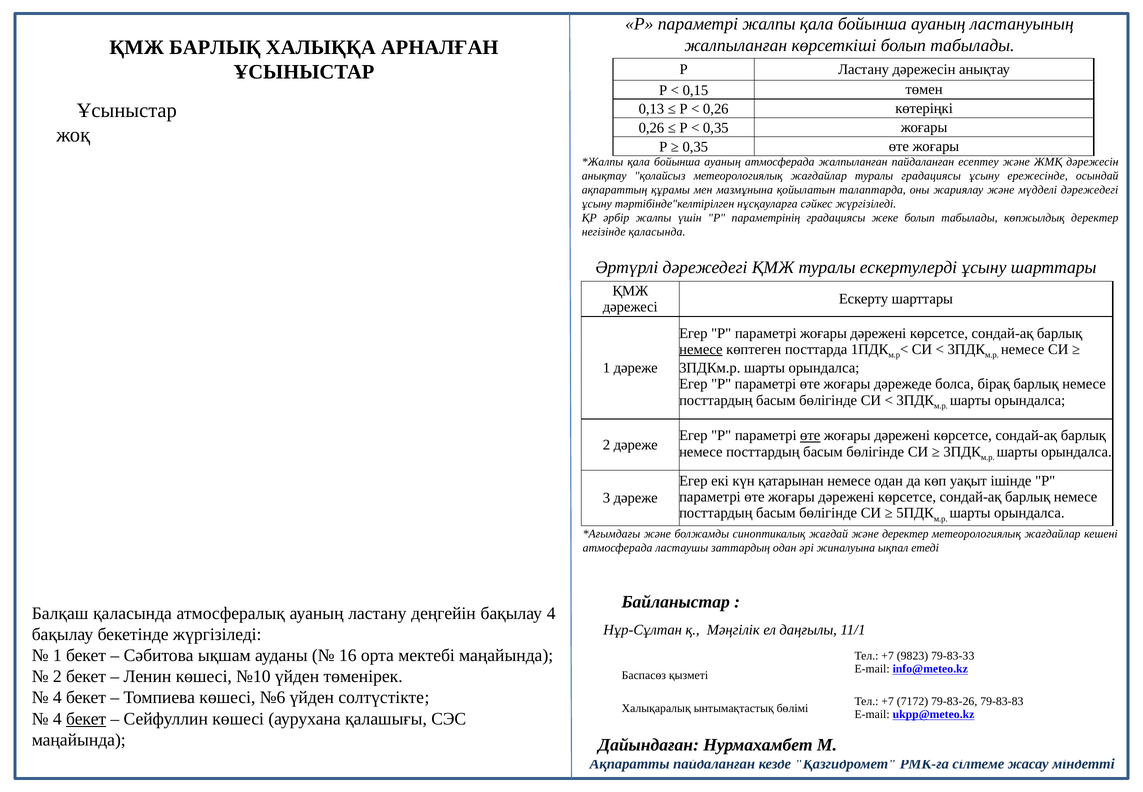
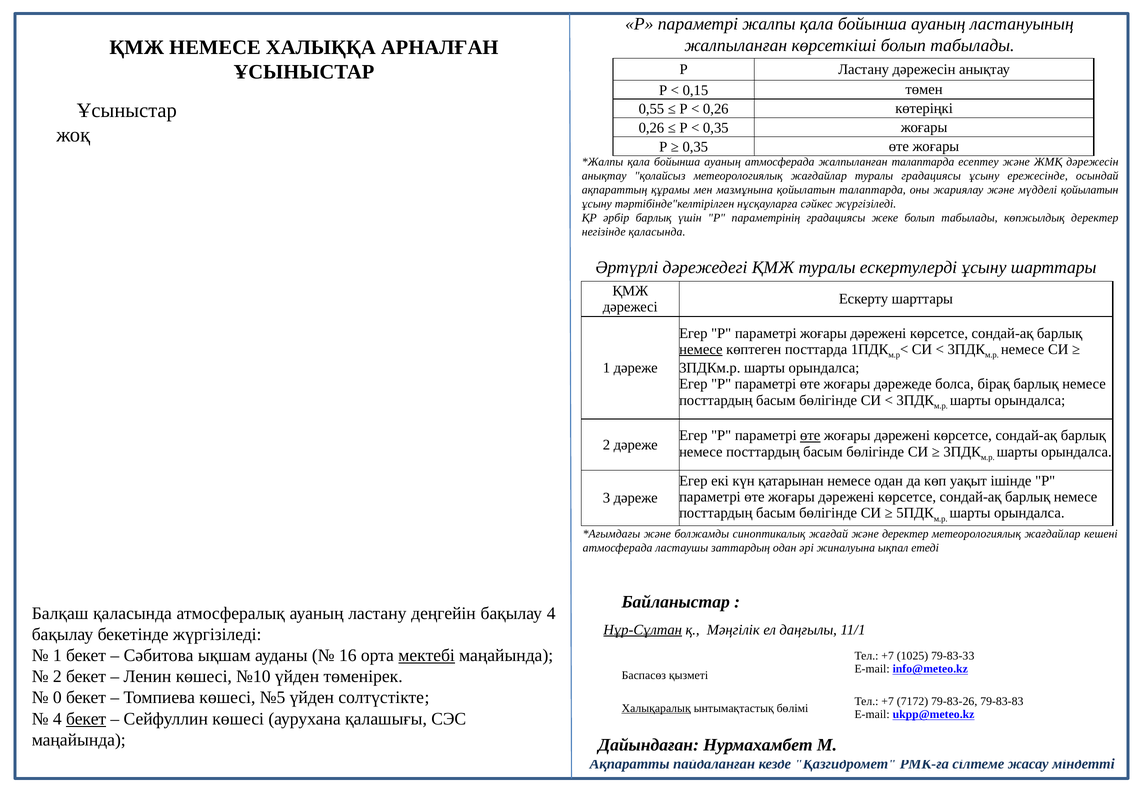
ҚМЖ БАРЛЫҚ: БАРЛЫҚ -> НЕМЕСЕ
0,13: 0,13 -> 0,55
жалпыланған пайдаланған: пайдаланған -> талаптарда
мүдделі дәрежедегі: дәрежедегі -> қойылатын
әрбір жалпы: жалпы -> барлық
Нұр-Сұлтан underline: none -> present
мектебі underline: none -> present
9823: 9823 -> 1025
4 at (57, 697): 4 -> 0
№6: №6 -> №5
Халықаралық underline: none -> present
